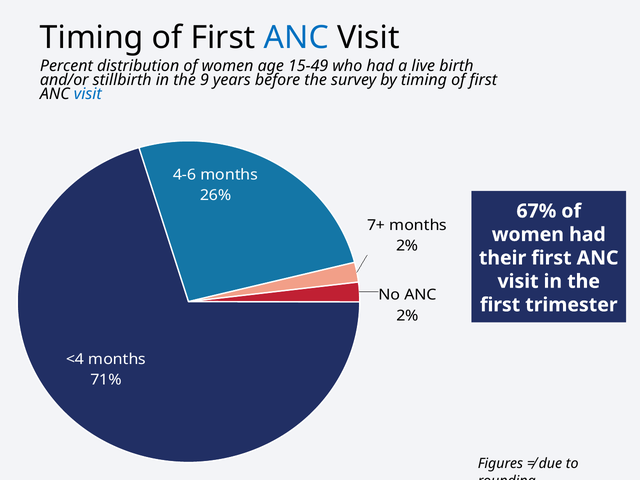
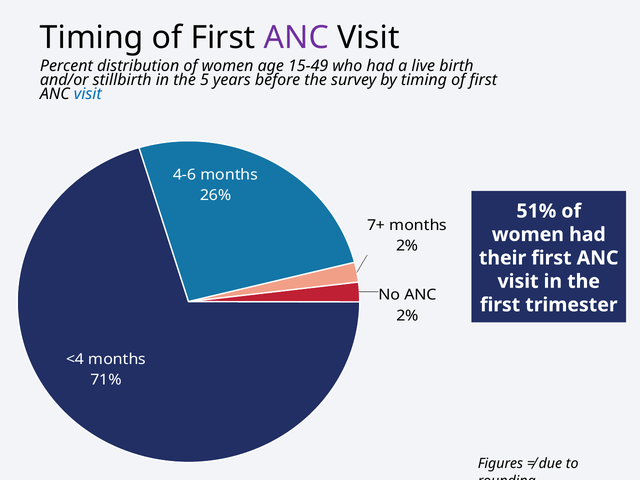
ANC at (296, 37) colour: blue -> purple
9: 9 -> 5
67%: 67% -> 51%
